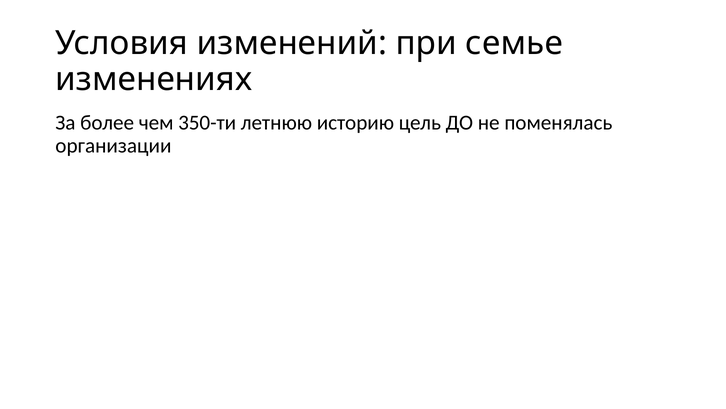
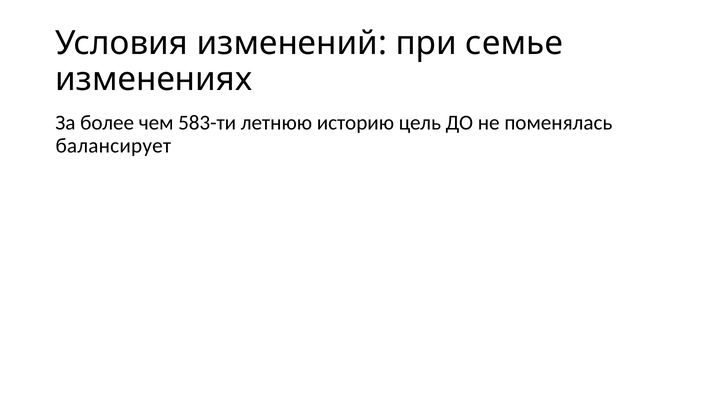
350-ти: 350-ти -> 583-ти
организации: организации -> балансирует
